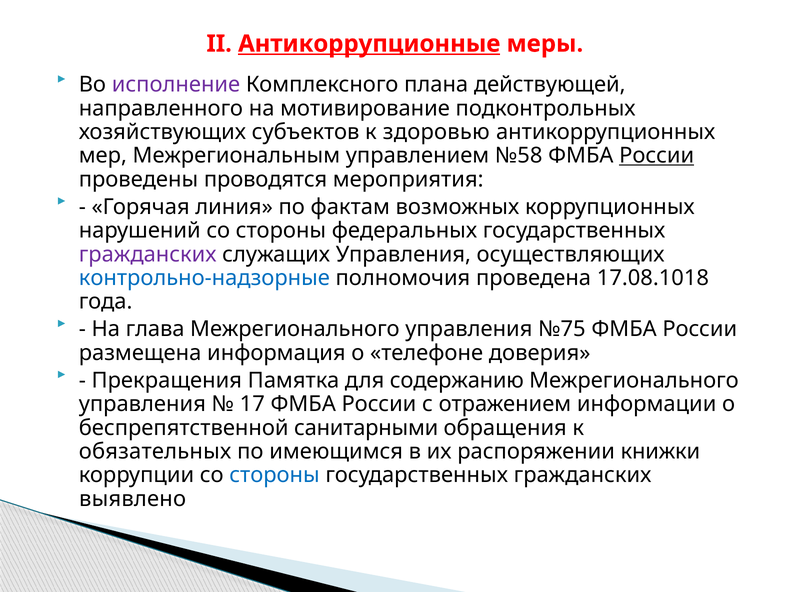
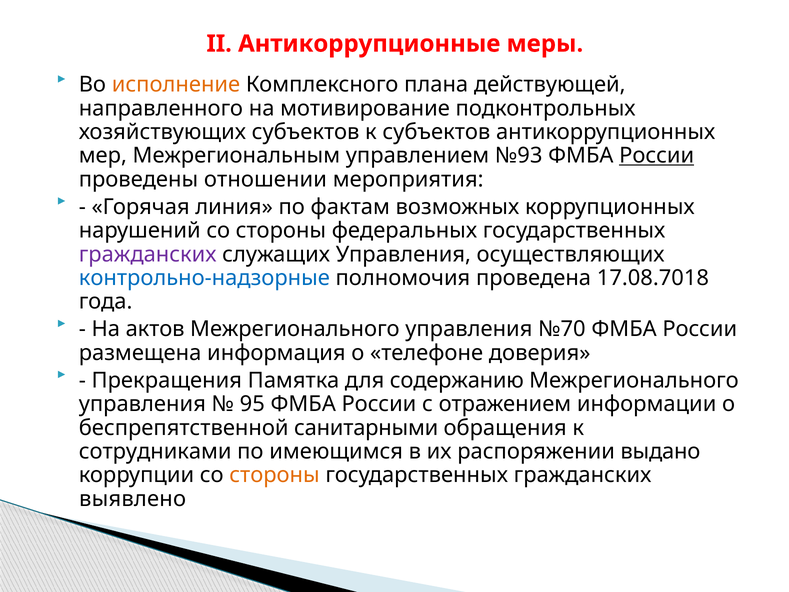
Антикоррупционные underline: present -> none
исполнение colour: purple -> orange
к здоровью: здоровью -> субъектов
№58: №58 -> №93
проводятся: проводятся -> отношении
17.08.1018: 17.08.1018 -> 17.08.7018
глава: глава -> актов
№75: №75 -> №70
17: 17 -> 95
обязательных: обязательных -> сотрудниками
книжки: книжки -> выдано
стороны at (274, 475) colour: blue -> orange
